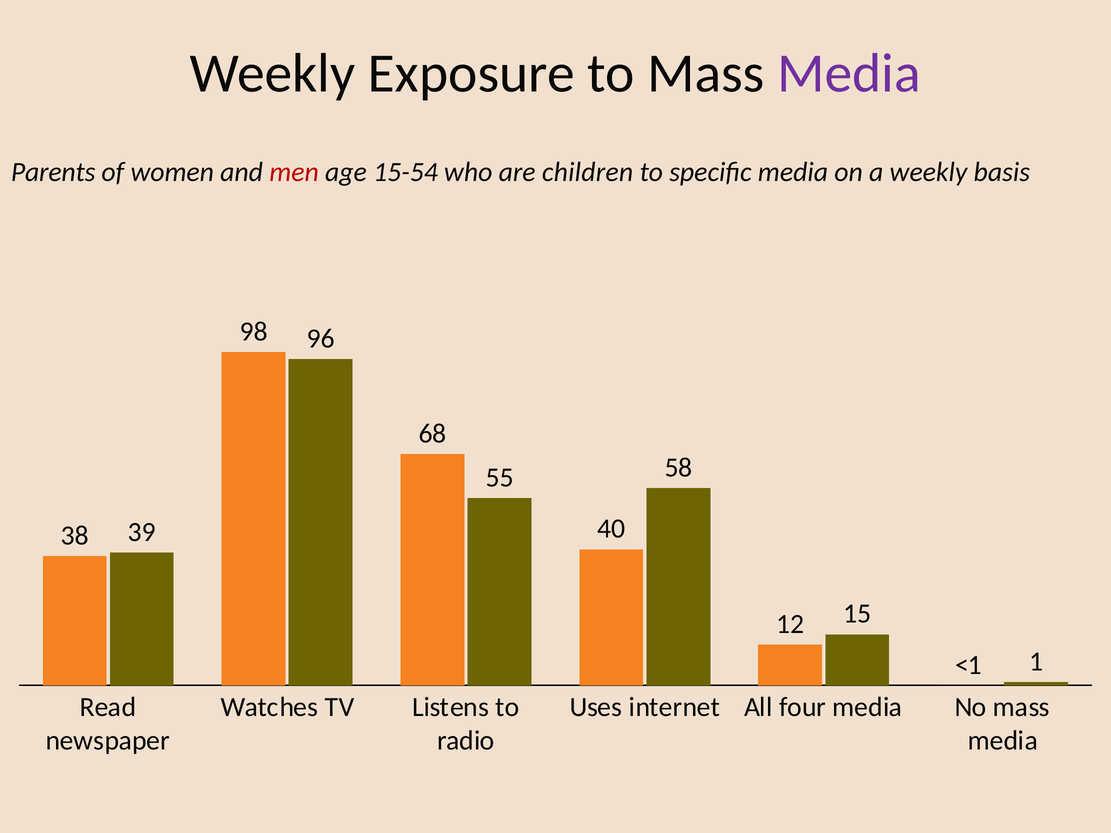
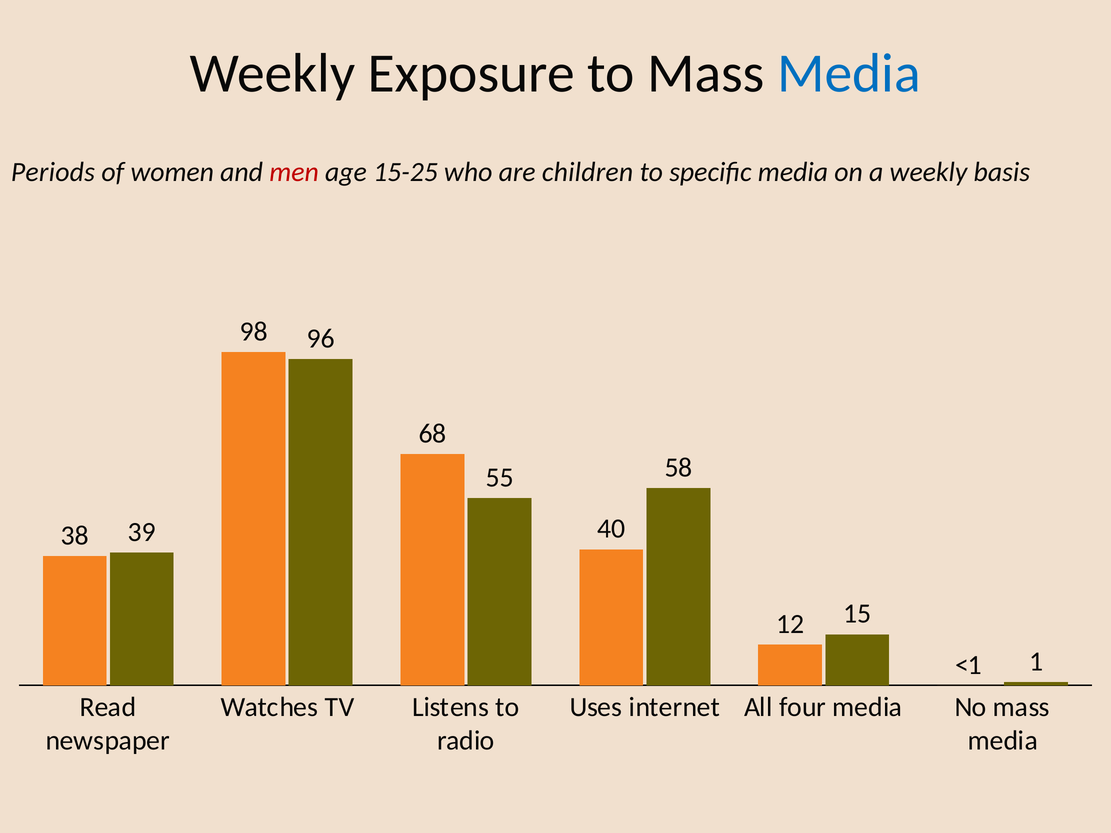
Media at (849, 73) colour: purple -> blue
Parents: Parents -> Periods
15-54: 15-54 -> 15-25
